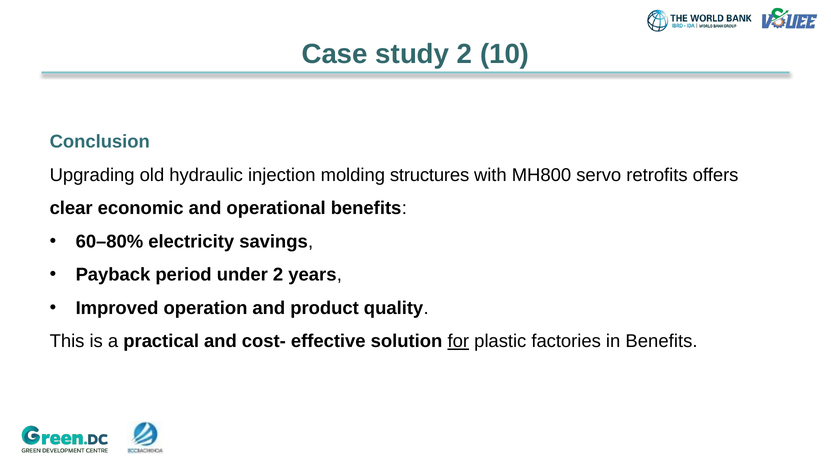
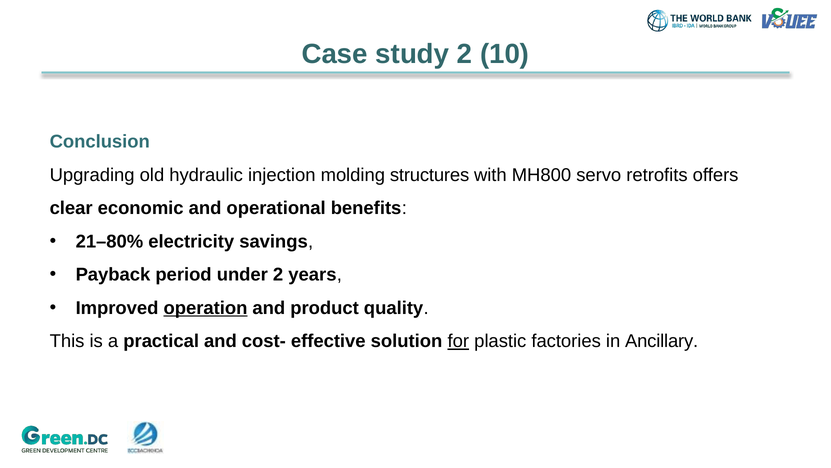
60–80%: 60–80% -> 21–80%
operation underline: none -> present
in Benefits: Benefits -> Ancillary
